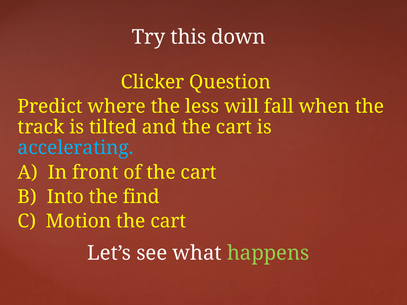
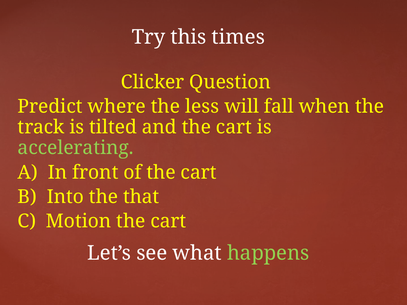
down: down -> times
accelerating colour: light blue -> light green
find: find -> that
